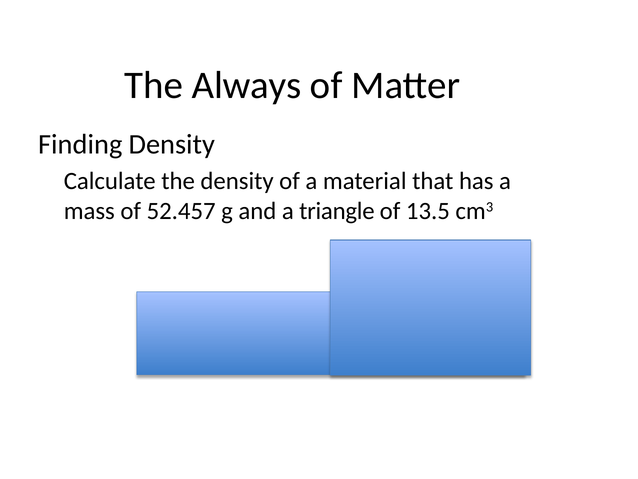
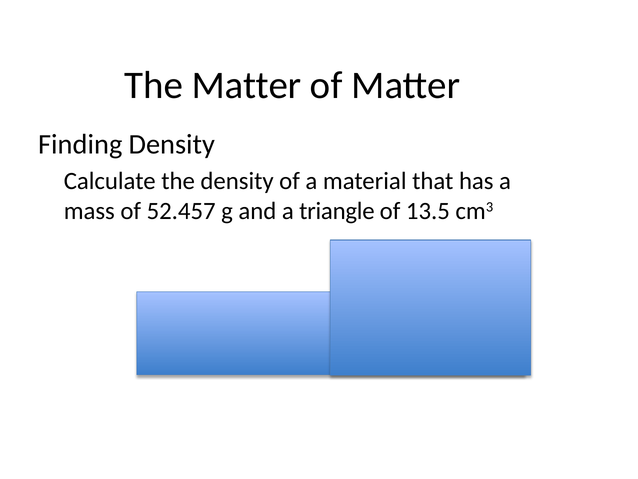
The Always: Always -> Matter
